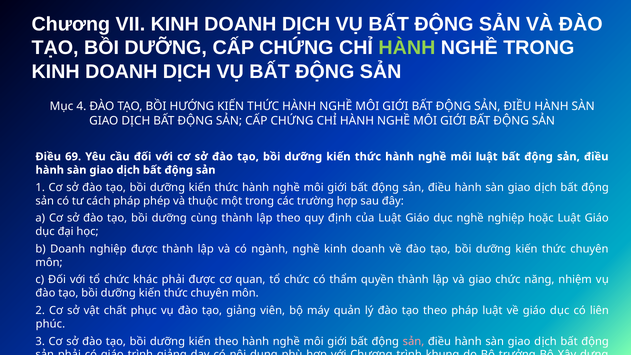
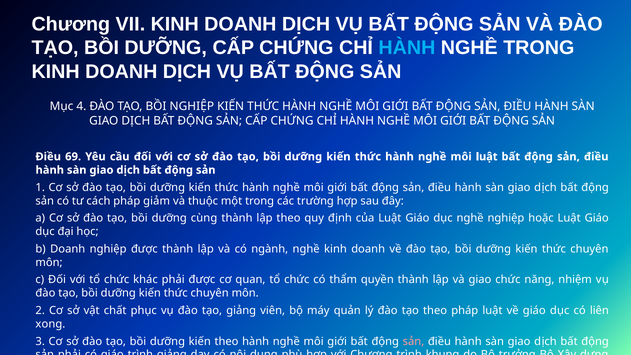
HÀNH at (407, 48) colour: light green -> light blue
BỒI HƯỚNG: HƯỚNG -> NGHIỆP
phép: phép -> giảm
phúc: phúc -> xong
